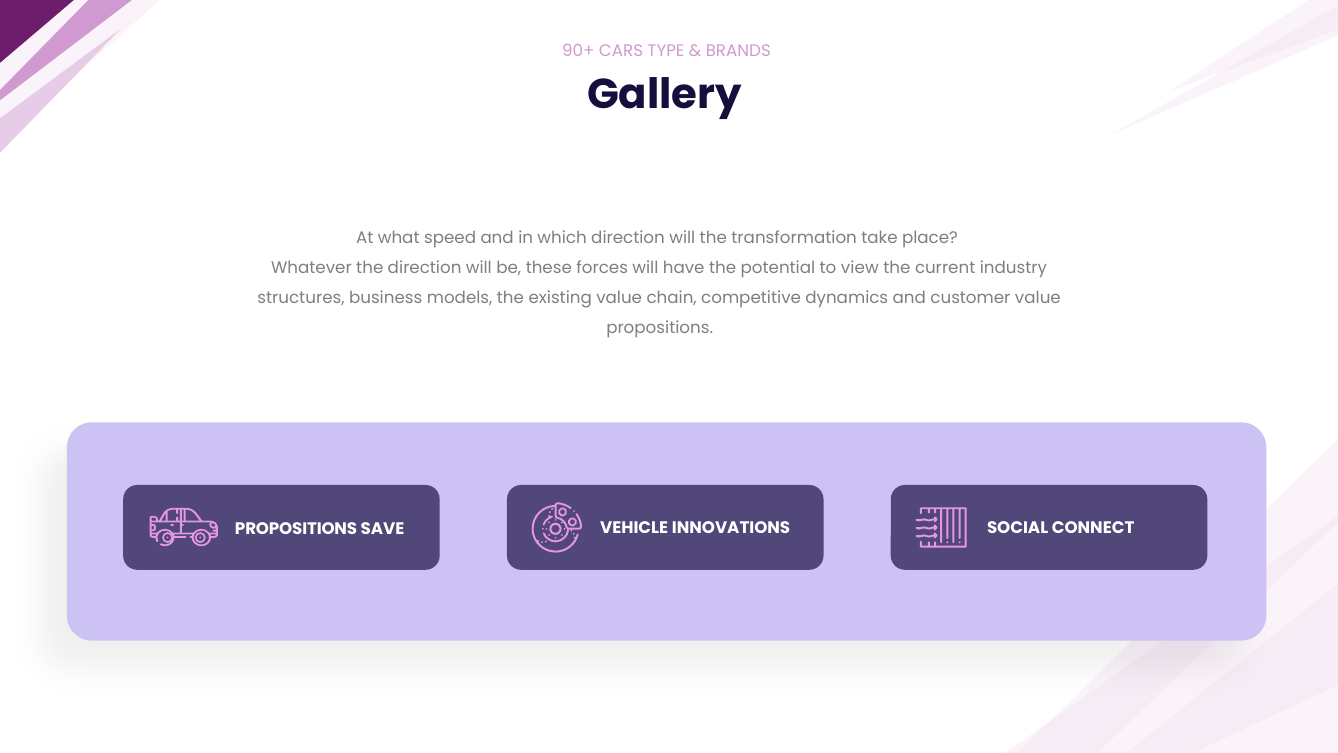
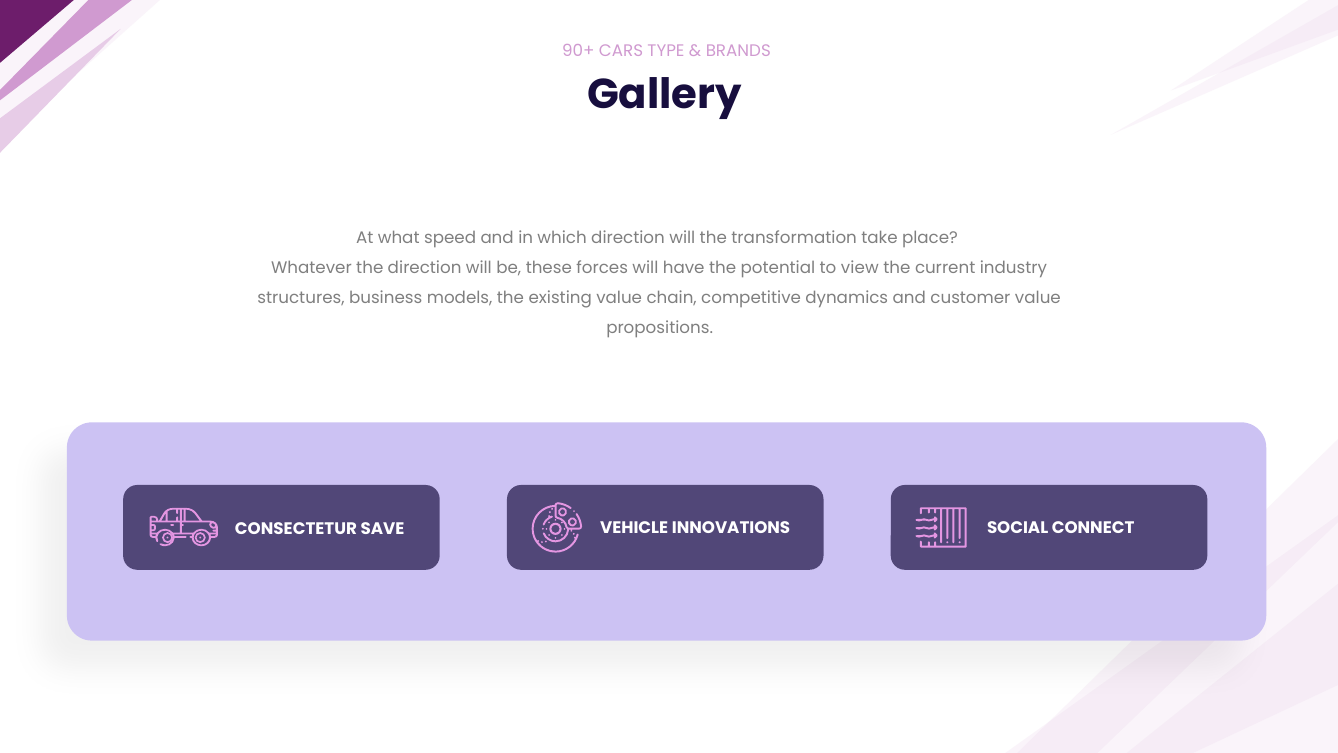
PROPOSITIONS at (296, 529): PROPOSITIONS -> CONSECTETUR
